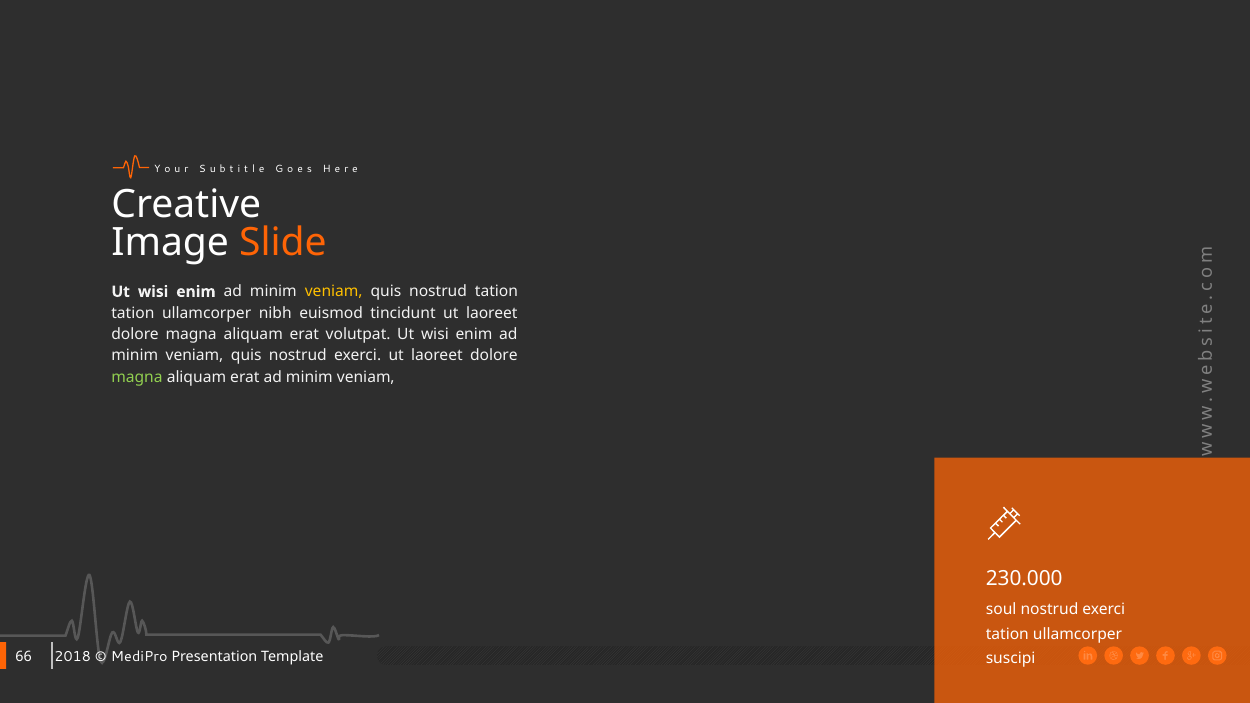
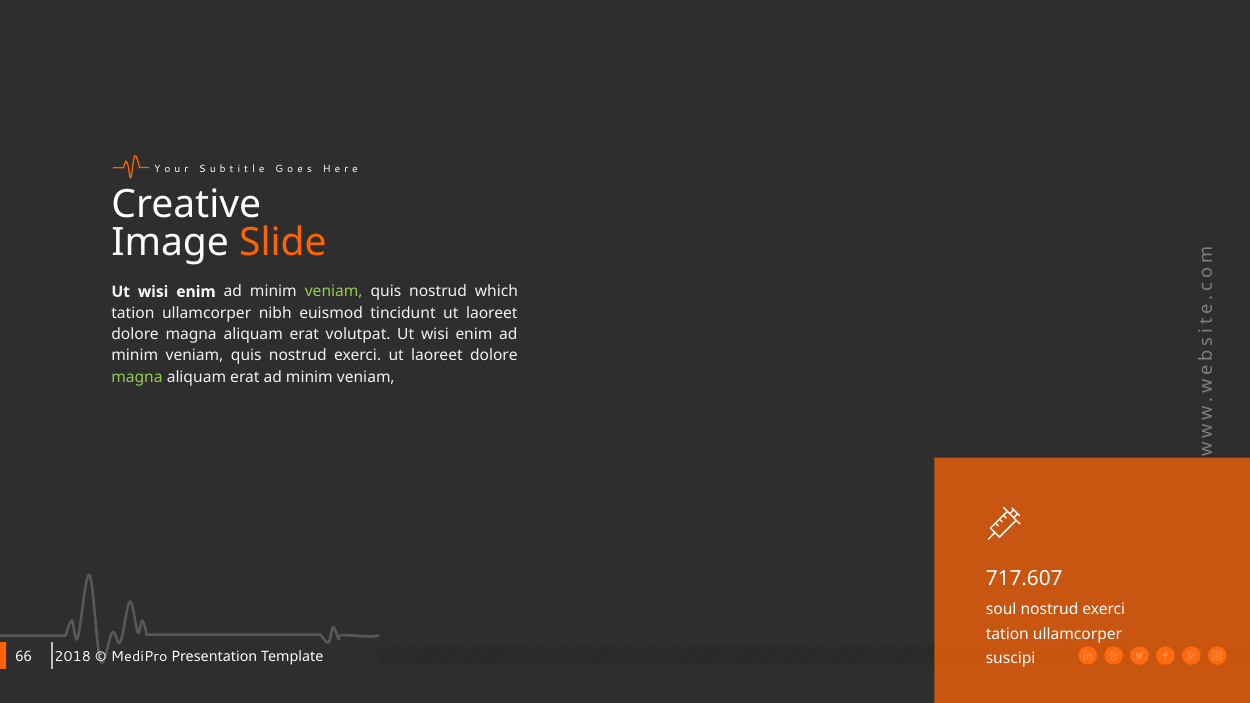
veniam at (334, 292) colour: yellow -> light green
nostrud tation: tation -> which
230.000: 230.000 -> 717.607
